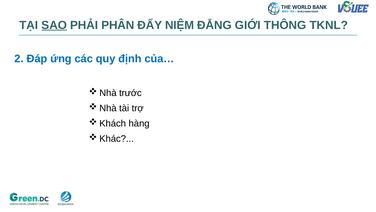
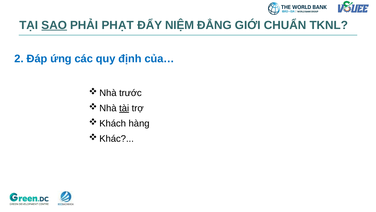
PHÂN: PHÂN -> PHẠT
THÔNG: THÔNG -> CHUẨN
tài underline: none -> present
